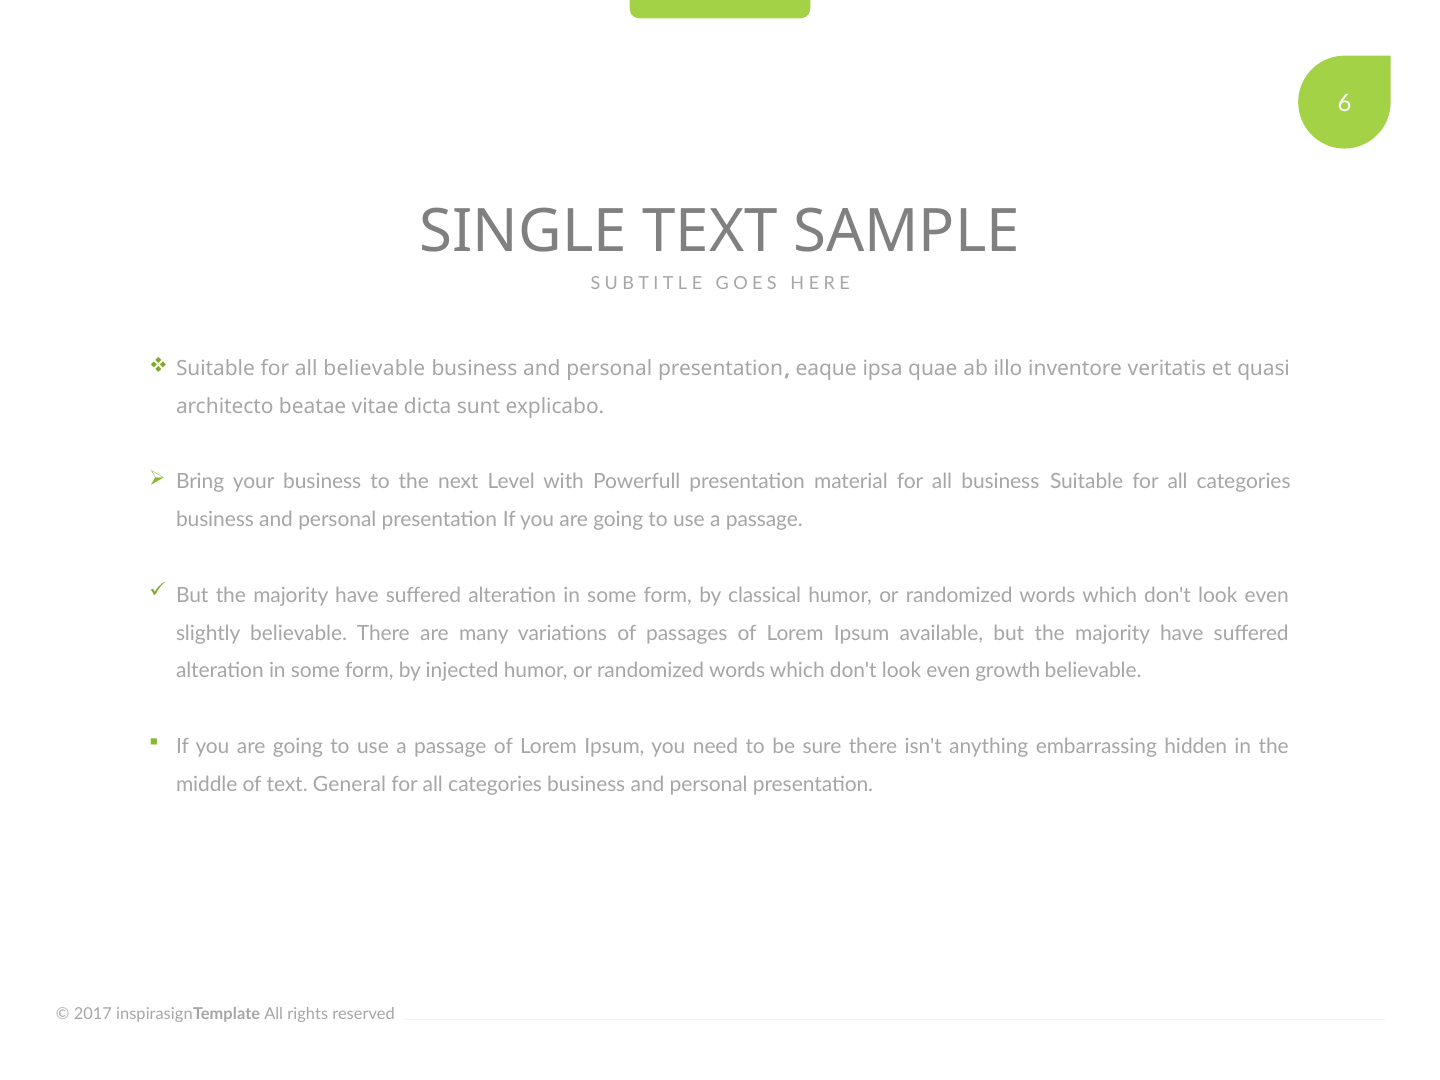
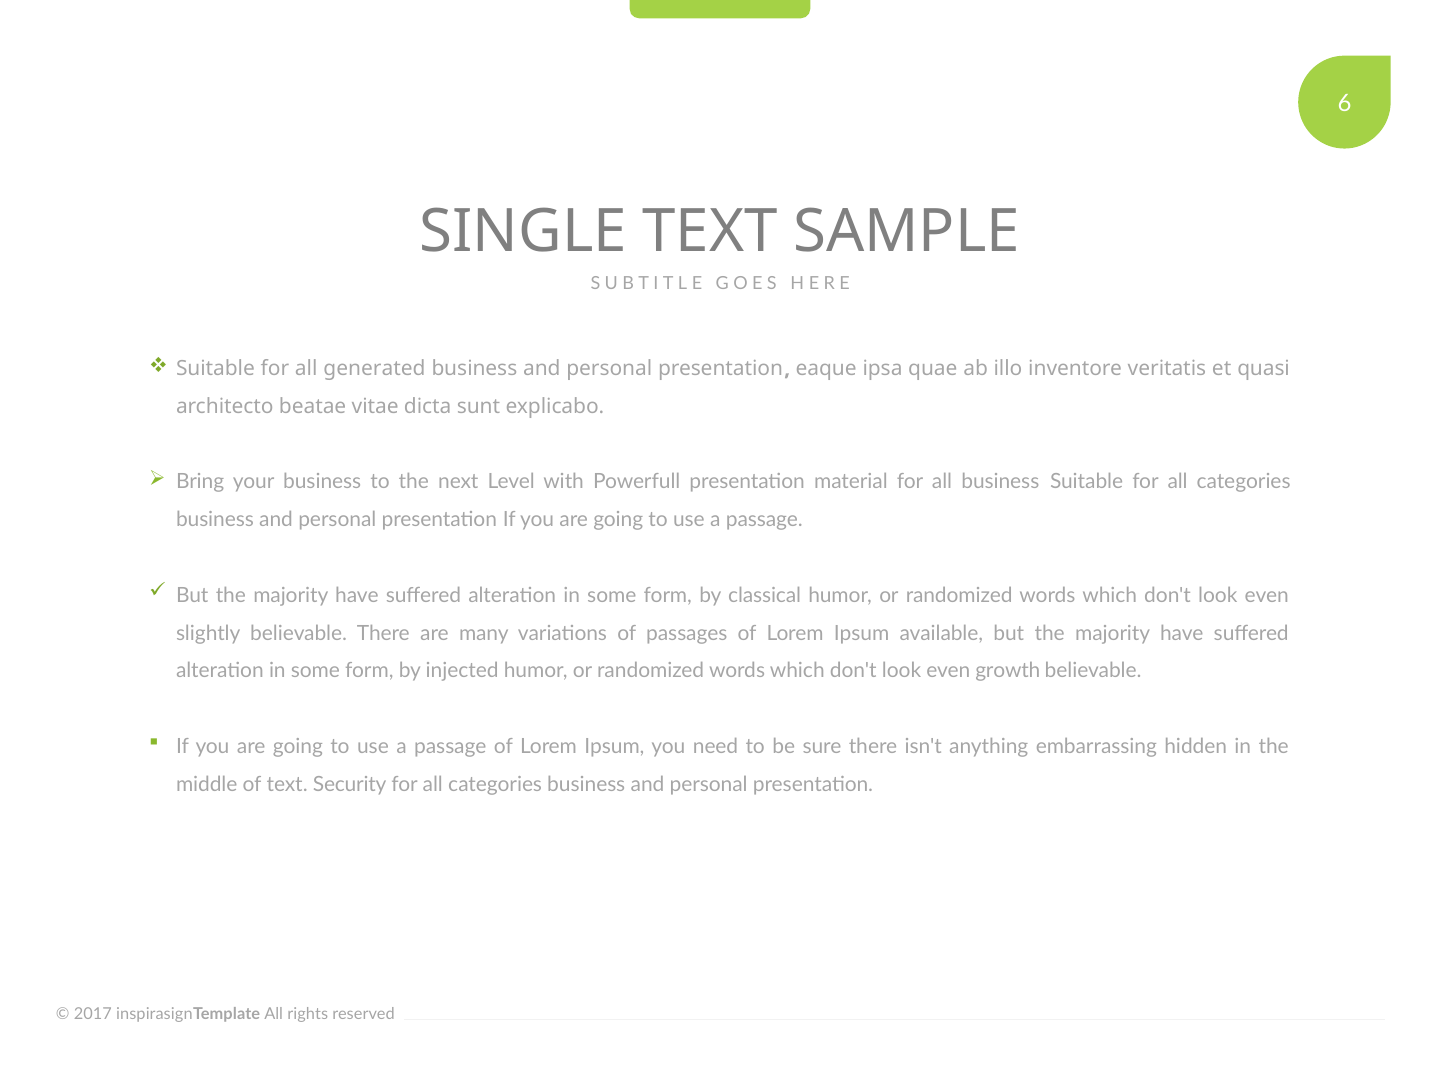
all believable: believable -> generated
General: General -> Security
